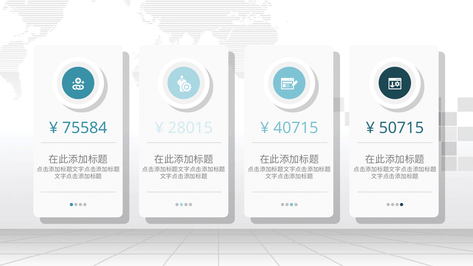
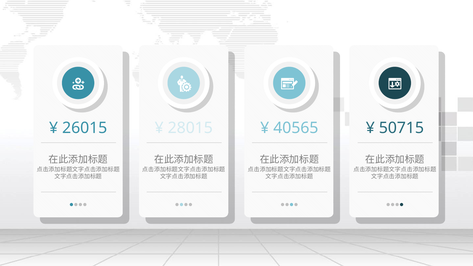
75584: 75584 -> 26015
40715: 40715 -> 40565
